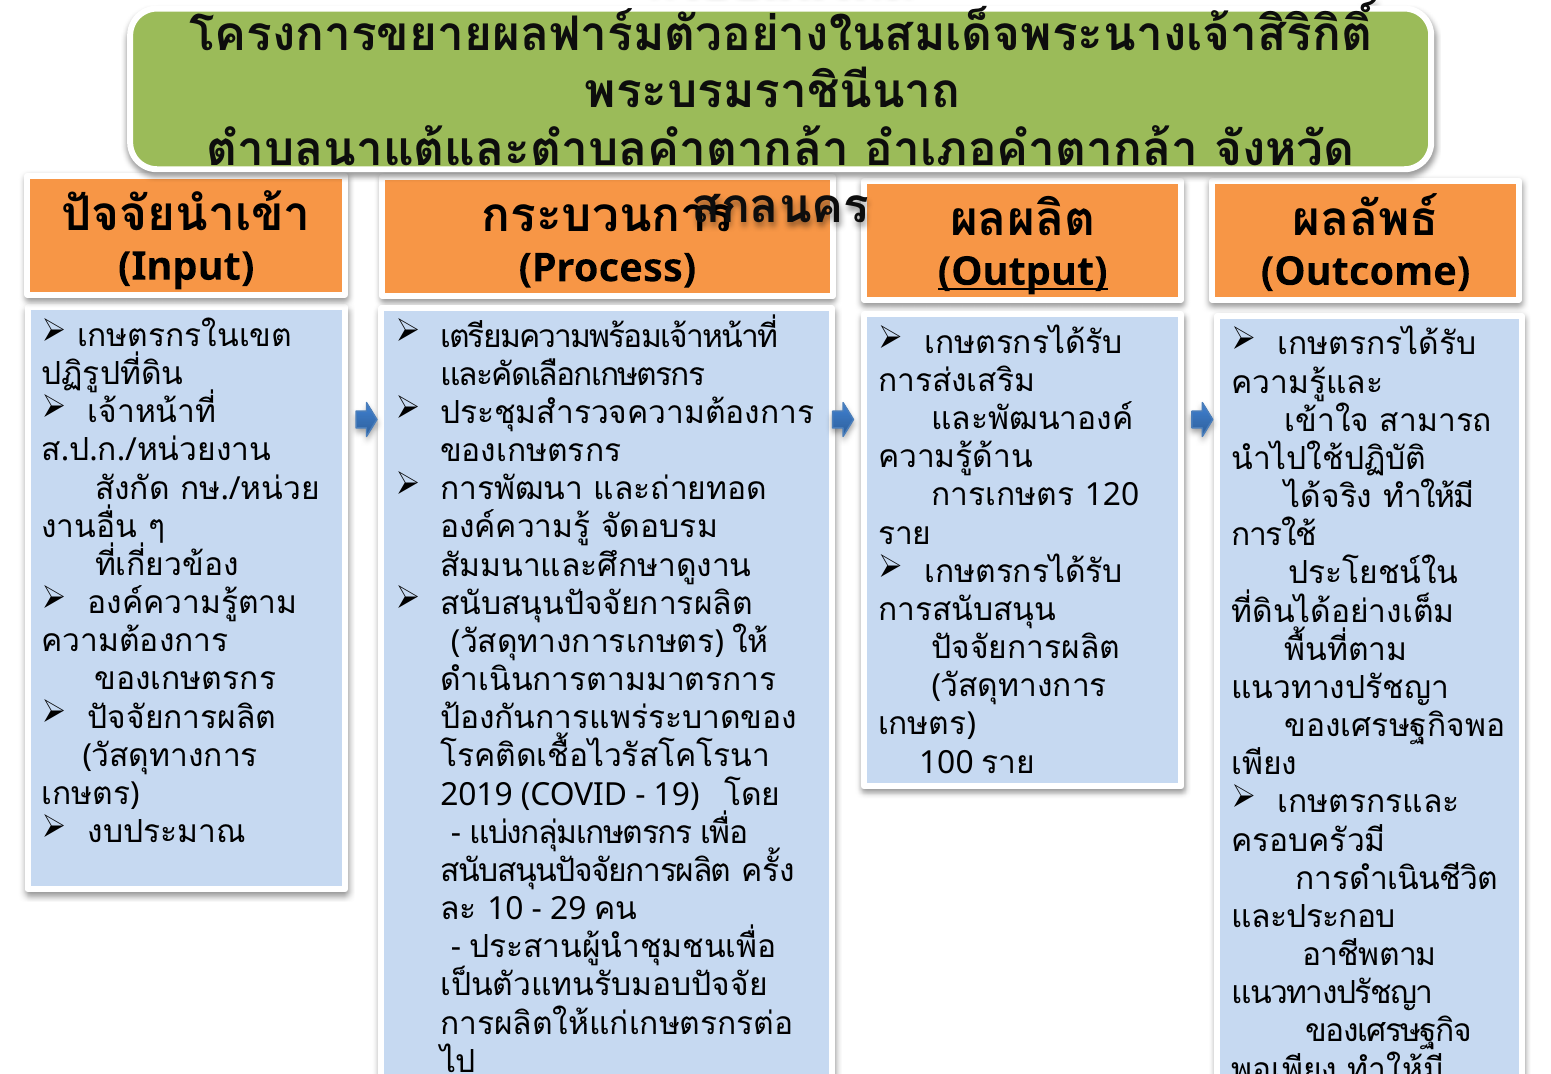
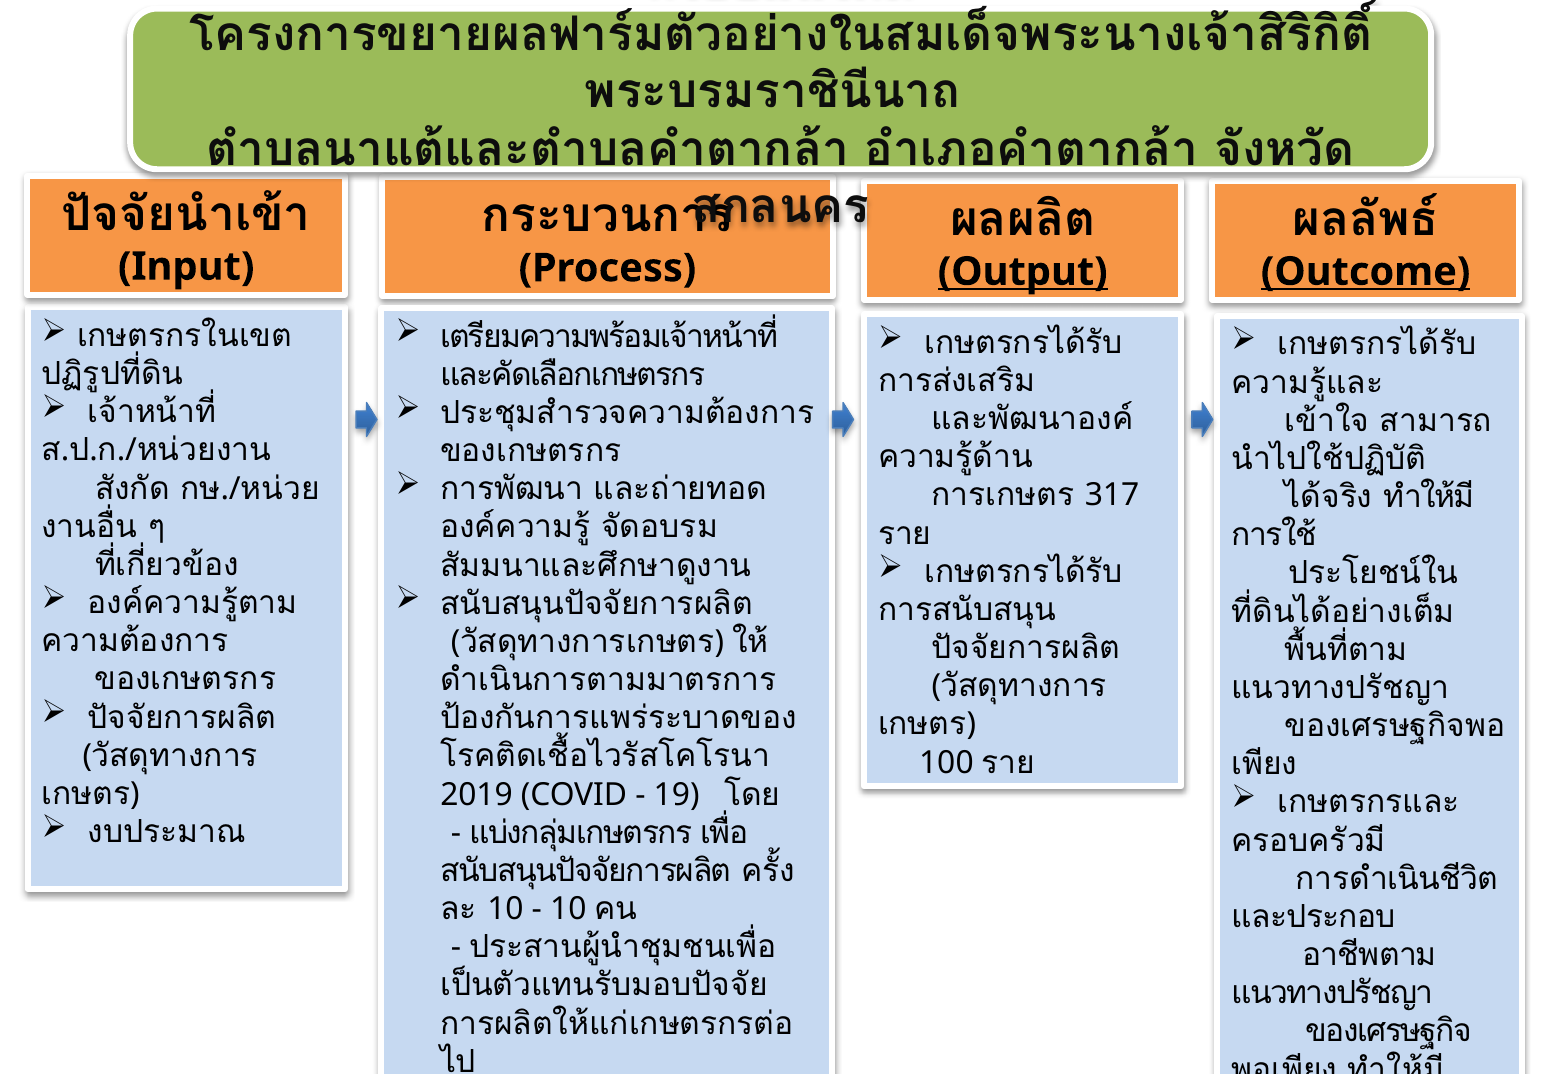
Outcome underline: none -> present
120: 120 -> 317
29 at (568, 909): 29 -> 10
